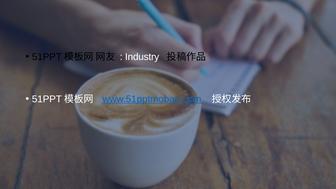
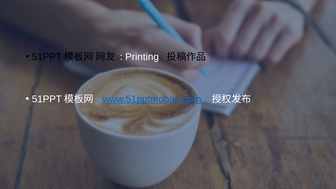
Industry: Industry -> Printing
